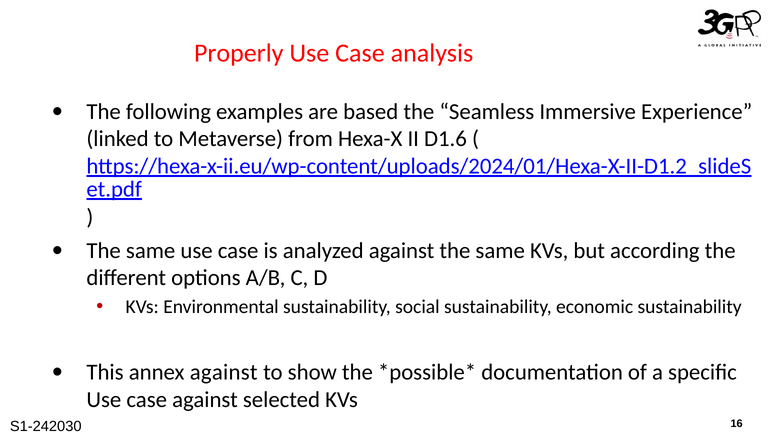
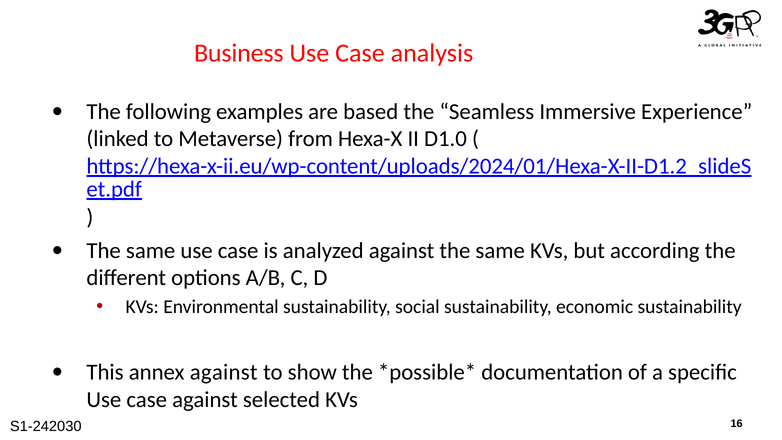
Properly: Properly -> Business
D1.6: D1.6 -> D1.0
